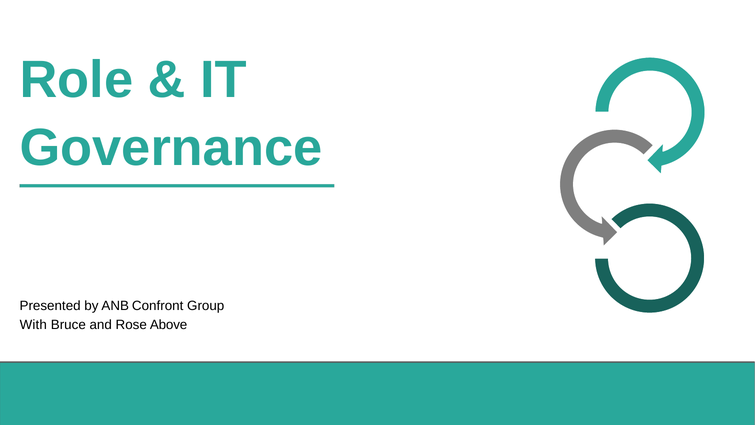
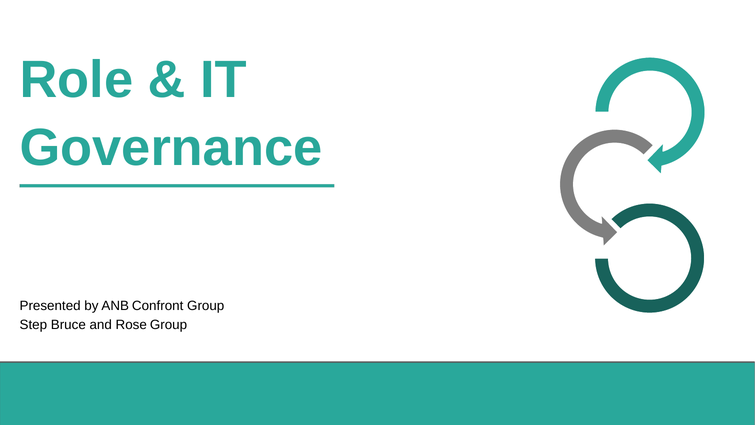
With: With -> Step
Rose Above: Above -> Group
